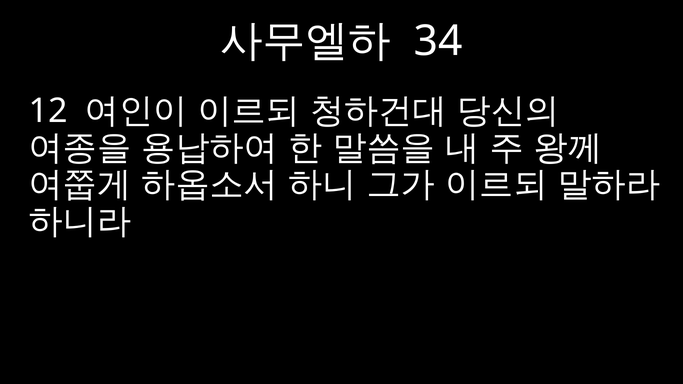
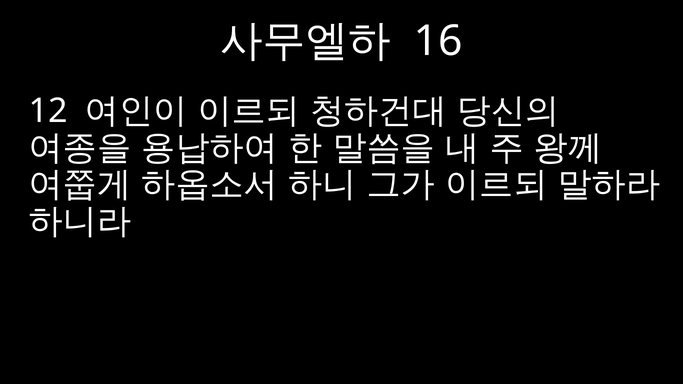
34: 34 -> 16
